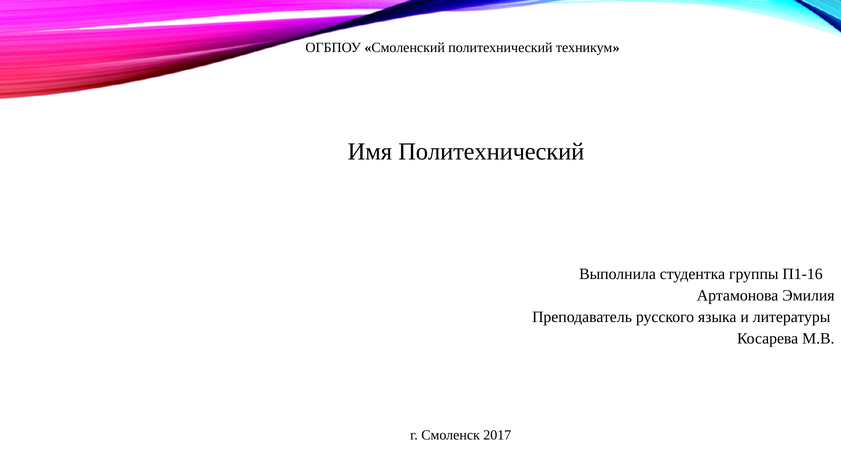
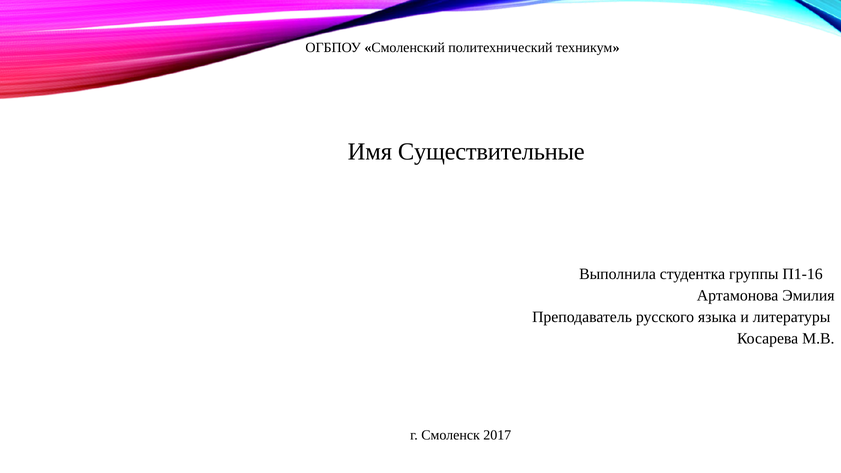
Имя Политехнический: Политехнический -> Существительные
